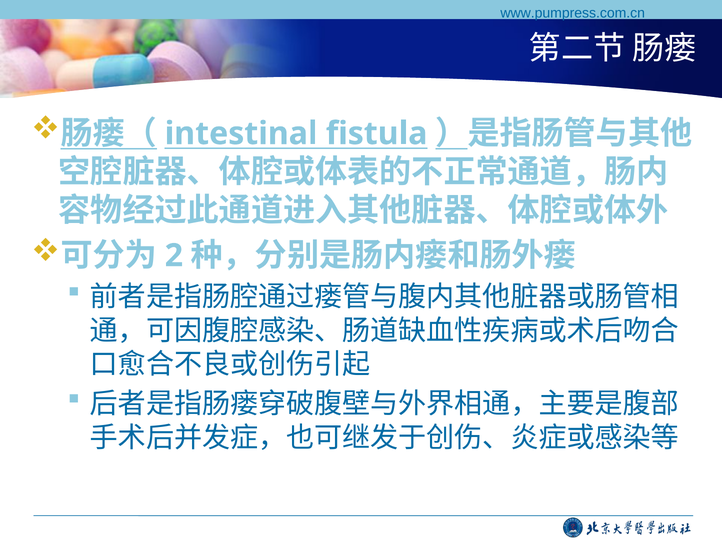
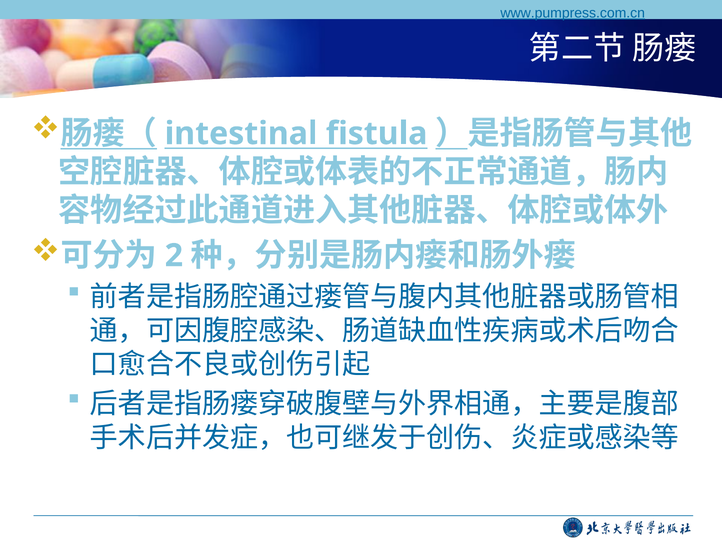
www.pumpress.com.cn underline: none -> present
